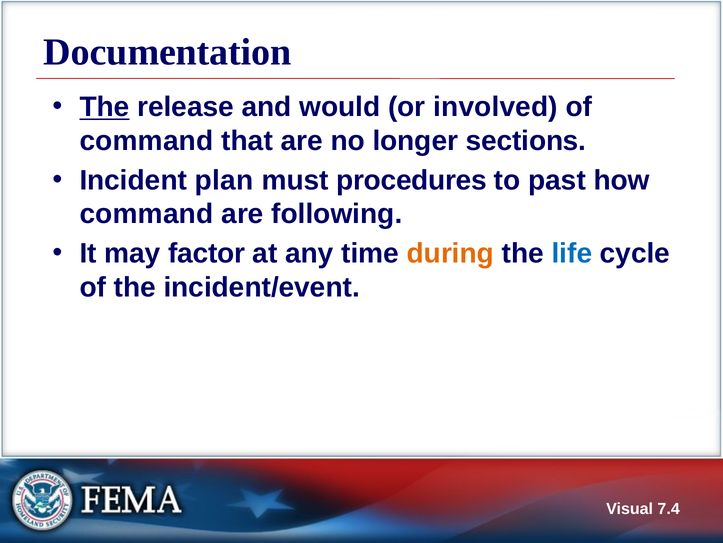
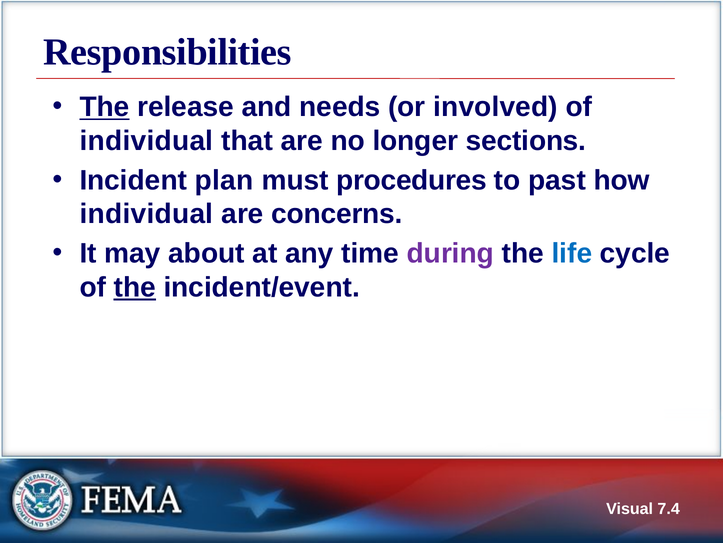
Documentation: Documentation -> Responsibilities
would: would -> needs
command at (147, 141): command -> individual
command at (147, 214): command -> individual
following: following -> concerns
factor: factor -> about
during colour: orange -> purple
the at (135, 287) underline: none -> present
